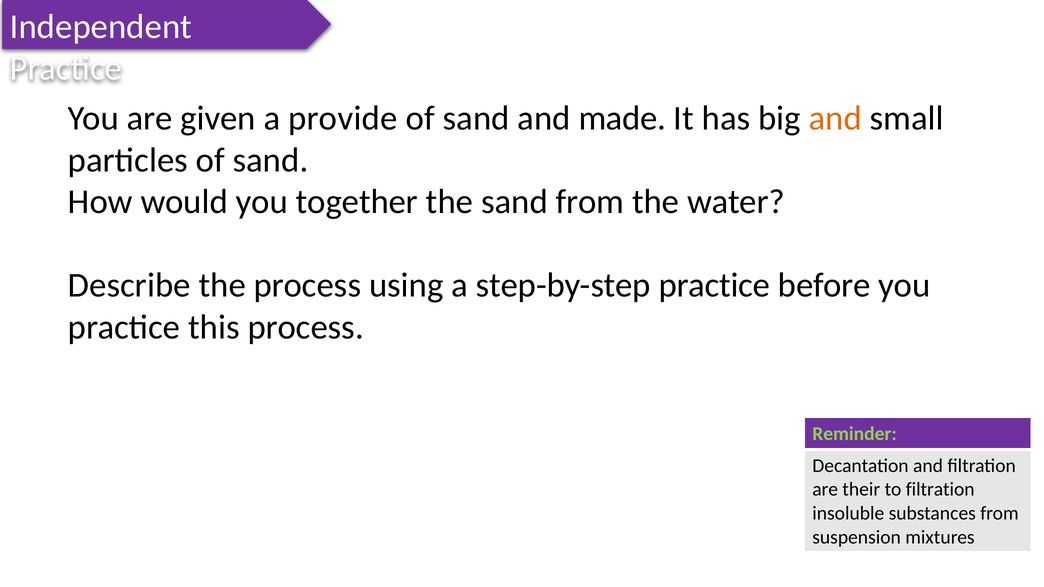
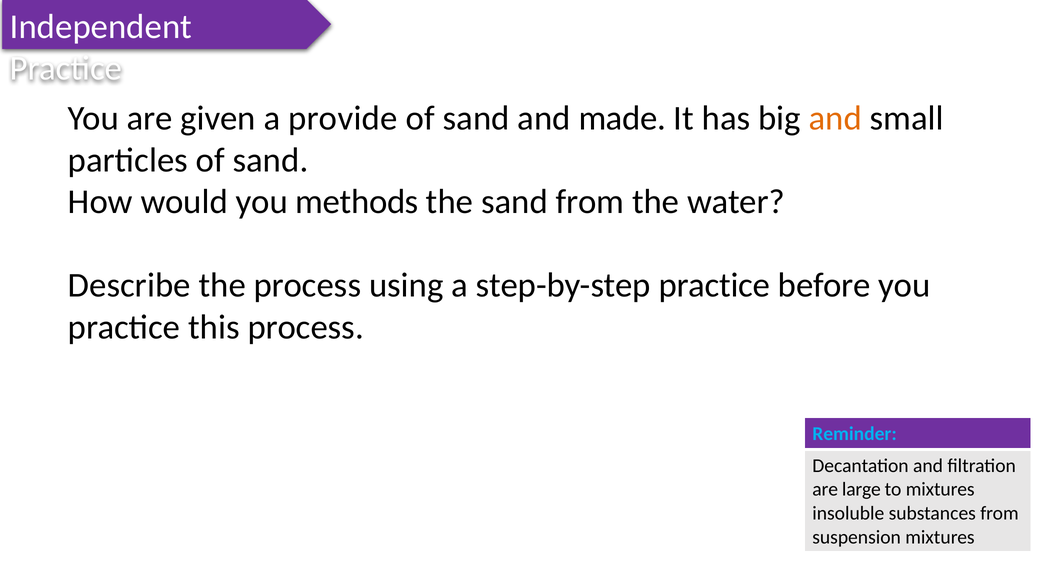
together: together -> methods
Reminder colour: light green -> light blue
their: their -> large
to filtration: filtration -> mixtures
